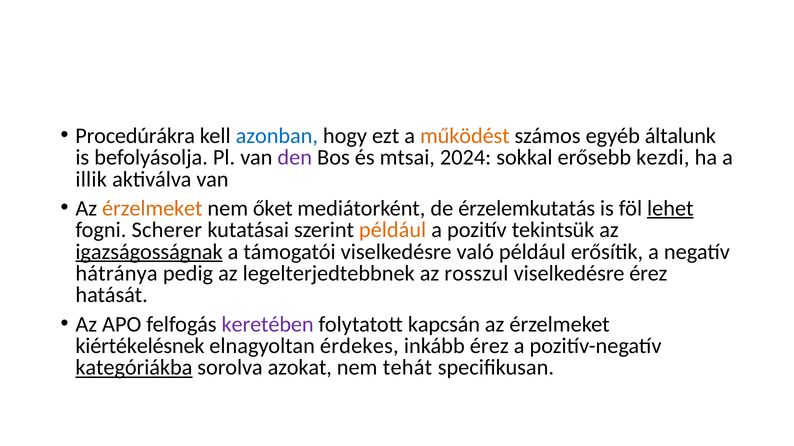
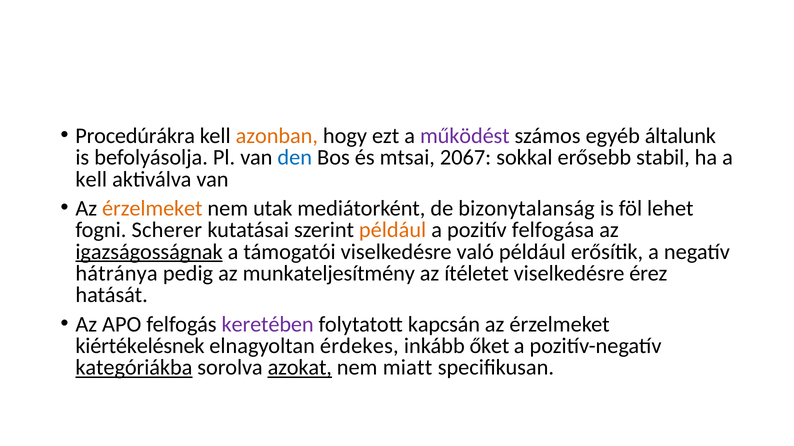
azonban colour: blue -> orange
működést colour: orange -> purple
den colour: purple -> blue
2024: 2024 -> 2067
kezdi: kezdi -> stabil
illik at (91, 179): illik -> kell
őket: őket -> utak
érzelemkutatás: érzelemkutatás -> bizonytalanság
lehet underline: present -> none
tekintsük: tekintsük -> felfogása
legelterjedtebbnek: legelterjedtebbnek -> munkateljesítmény
rosszul: rosszul -> ítéletet
inkább érez: érez -> őket
azokat underline: none -> present
tehát: tehát -> miatt
